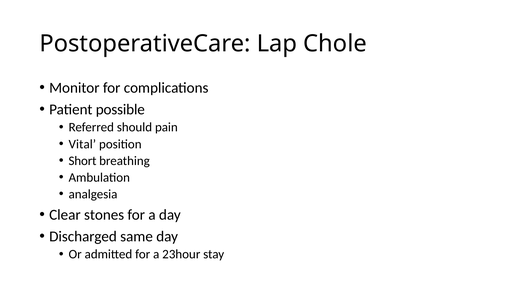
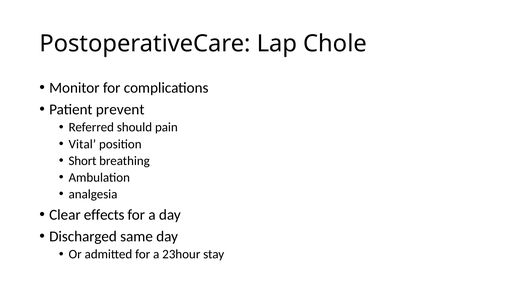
possible: possible -> prevent
stones: stones -> effects
